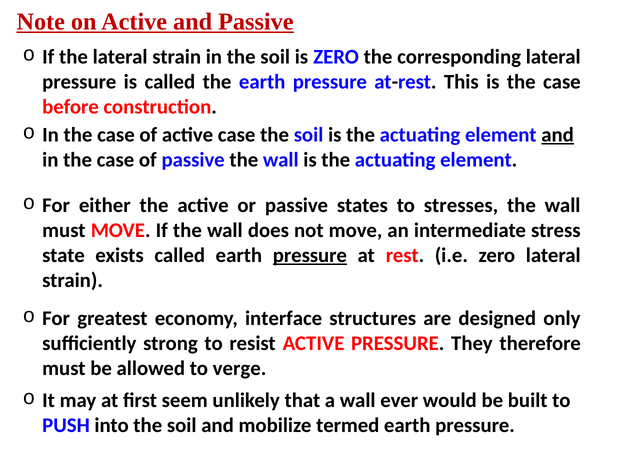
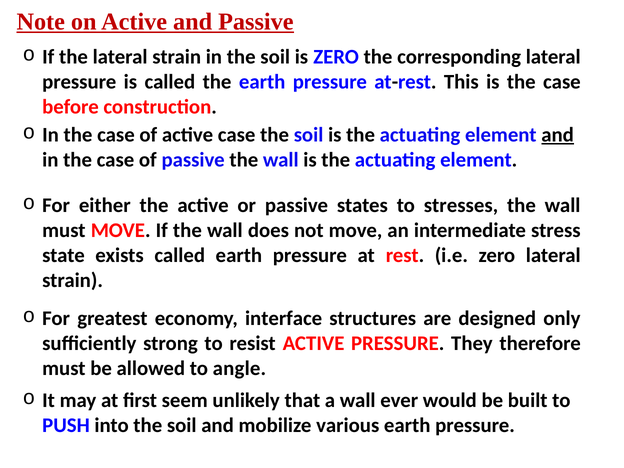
pressure at (310, 255) underline: present -> none
verge: verge -> angle
termed: termed -> various
